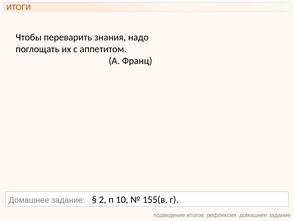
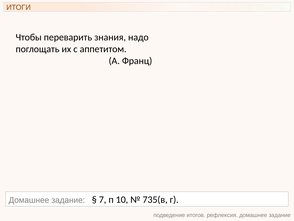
2: 2 -> 7
155(в: 155(в -> 735(в
